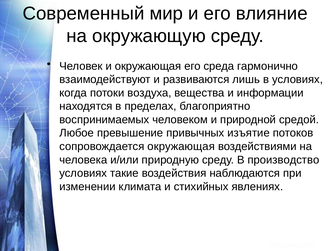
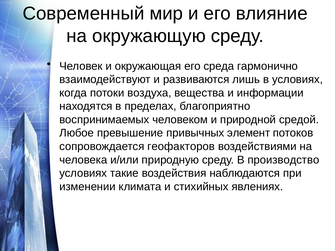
изъятие: изъятие -> элемент
сопровождается окружающая: окружающая -> геофакторов
